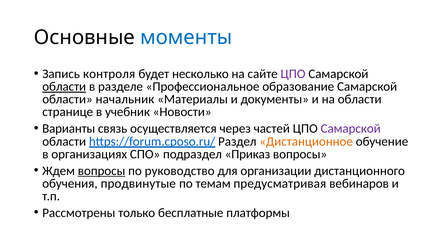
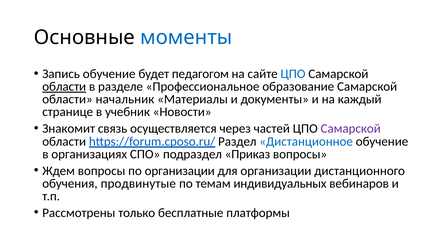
Запись контроля: контроля -> обучение
несколько: несколько -> педагогом
ЦПО at (293, 74) colour: purple -> blue
на области: области -> каждый
Варианты: Варианты -> Знакомит
Дистанционное colour: orange -> blue
вопросы at (102, 171) underline: present -> none
по руководство: руководство -> организации
предусматривая: предусматривая -> индивидуальных
